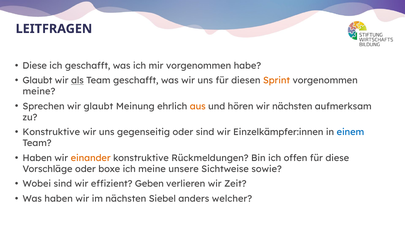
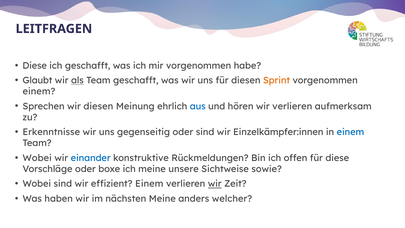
meine at (39, 91): meine -> einem
wir glaubt: glaubt -> diesen
aus colour: orange -> blue
wir nächsten: nächsten -> verlieren
Konstruktive at (51, 132): Konstruktive -> Erkenntnisse
Haben at (37, 158): Haben -> Wobei
einander colour: orange -> blue
effizient Geben: Geben -> Einem
wir at (215, 184) underline: none -> present
nächsten Siebel: Siebel -> Meine
